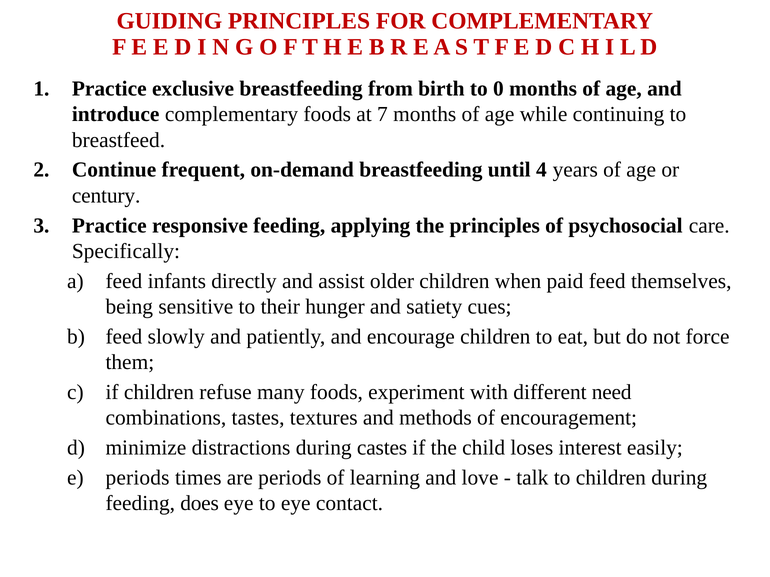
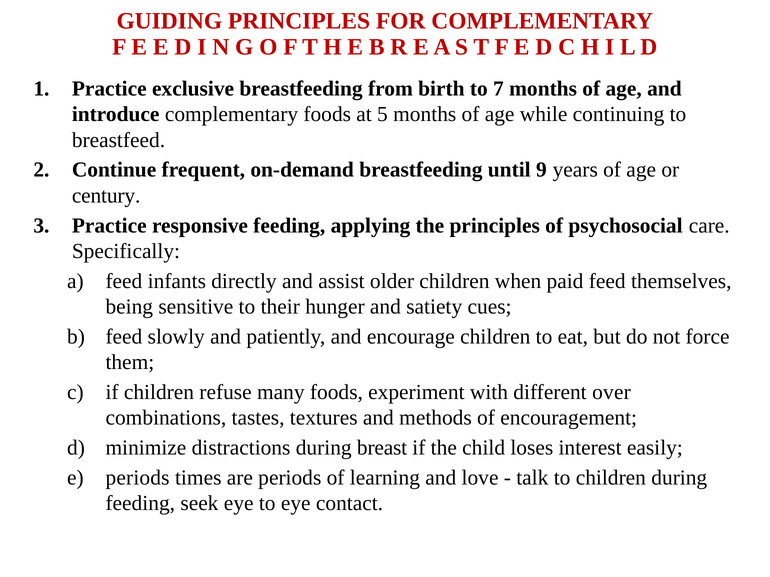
0: 0 -> 7
7: 7 -> 5
4: 4 -> 9
need: need -> over
castes: castes -> breast
does: does -> seek
